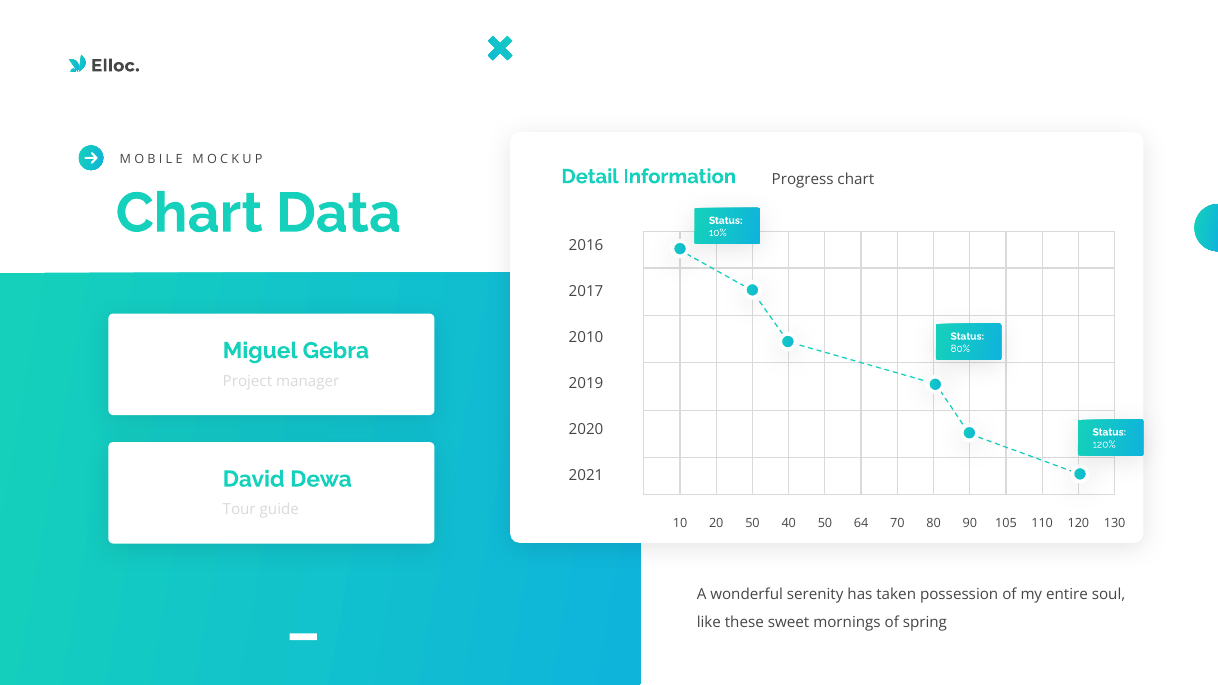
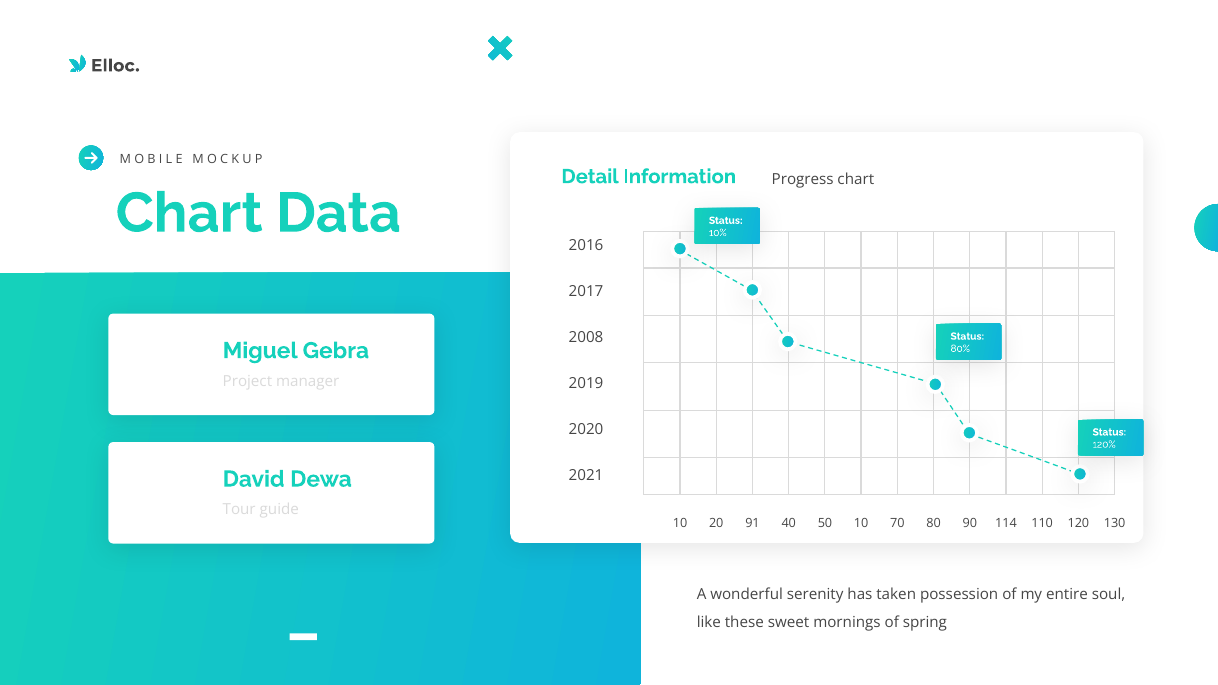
2010: 2010 -> 2008
20 50: 50 -> 91
50 64: 64 -> 10
105: 105 -> 114
